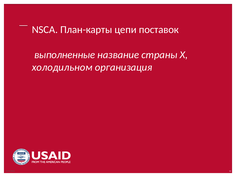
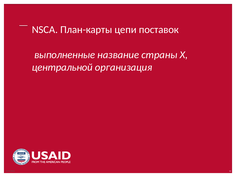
холодильном: холодильном -> центральной
